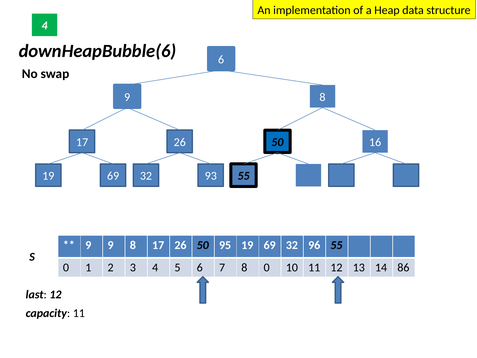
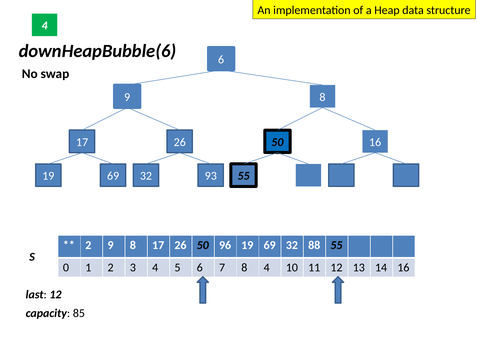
9 at (88, 245): 9 -> 2
95: 95 -> 96
96: 96 -> 88
8 0: 0 -> 4
14 86: 86 -> 16
capacity 11: 11 -> 85
